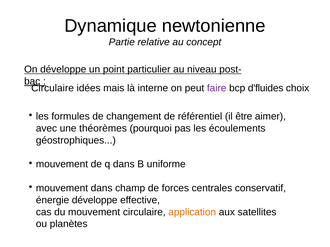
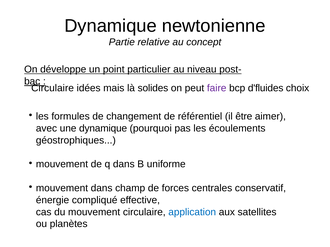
interne: interne -> solides
une théorèmes: théorèmes -> dynamique
énergie développe: développe -> compliqué
application colour: orange -> blue
